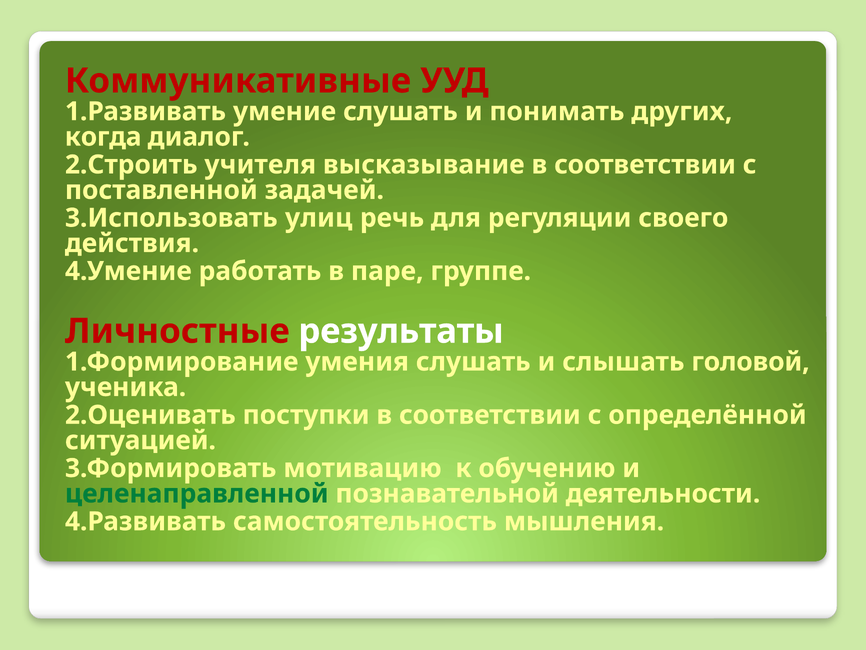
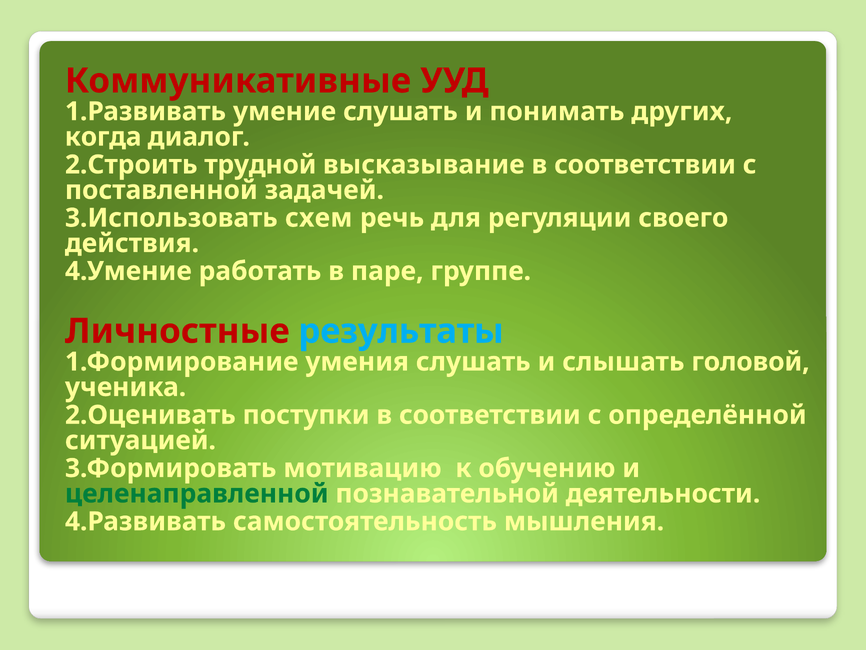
учителя: учителя -> трудной
улиц: улиц -> схем
результаты colour: white -> light blue
